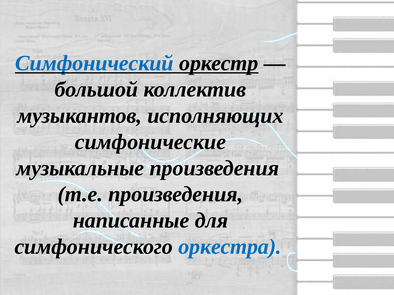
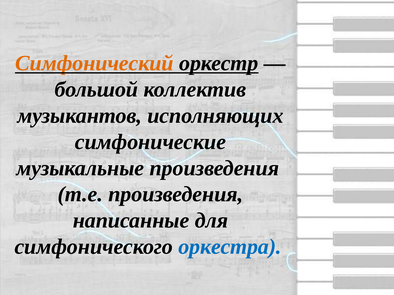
Симфонический colour: blue -> orange
